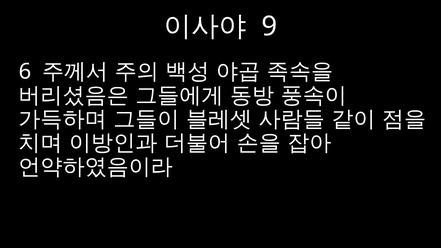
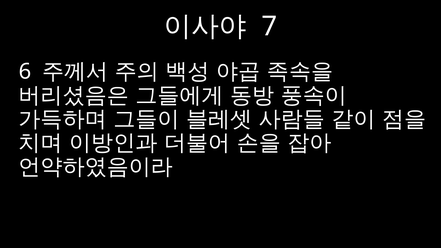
9: 9 -> 7
